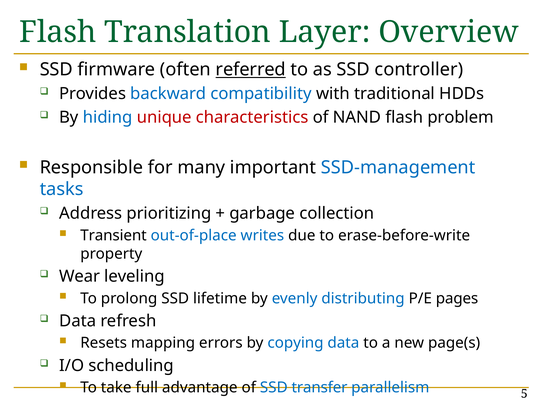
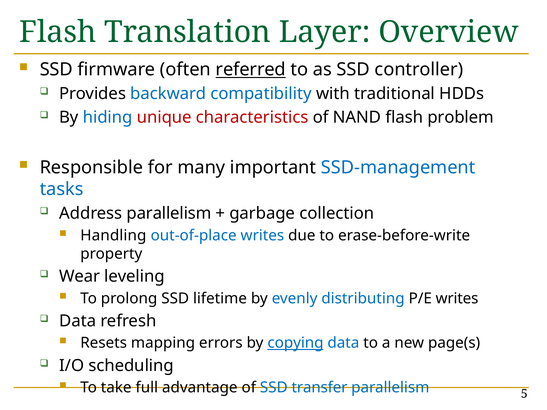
Address prioritizing: prioritizing -> parallelism
Transient: Transient -> Handling
P/E pages: pages -> writes
copying underline: none -> present
